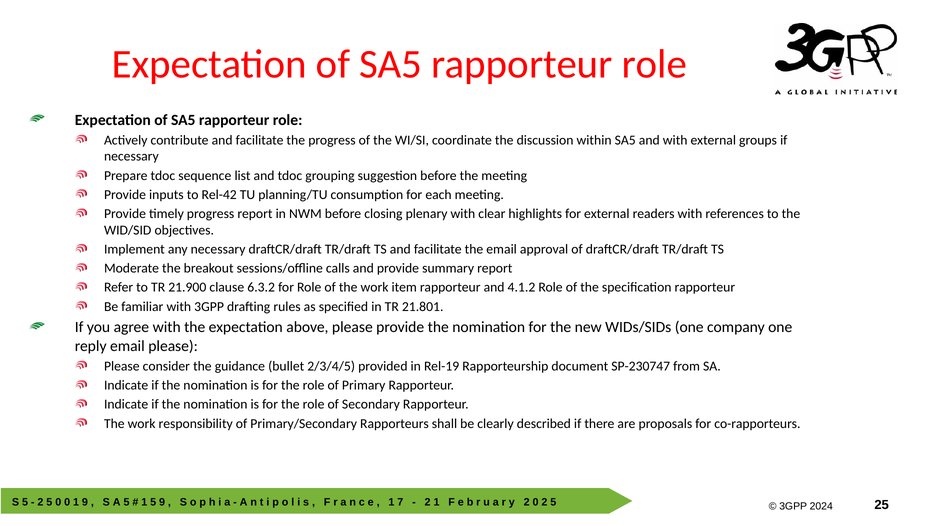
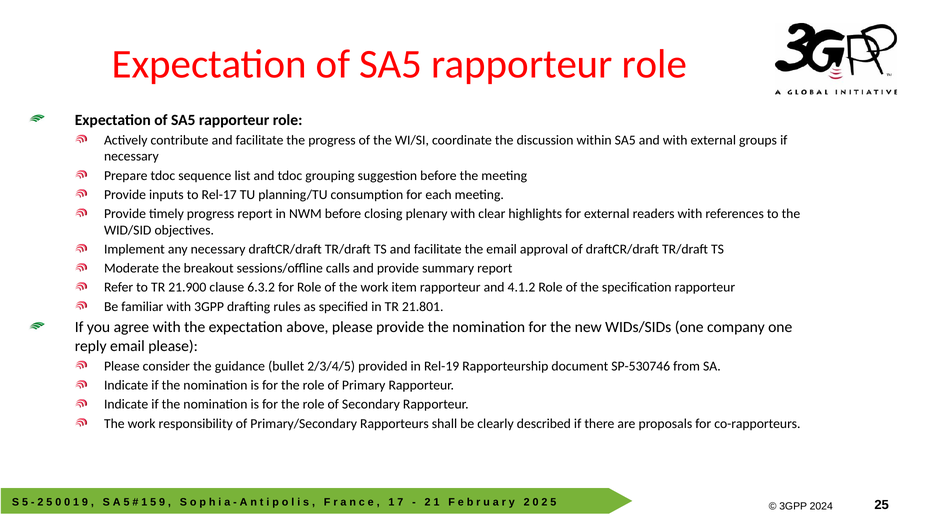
Rel-42: Rel-42 -> Rel-17
SP-230747: SP-230747 -> SP-530746
